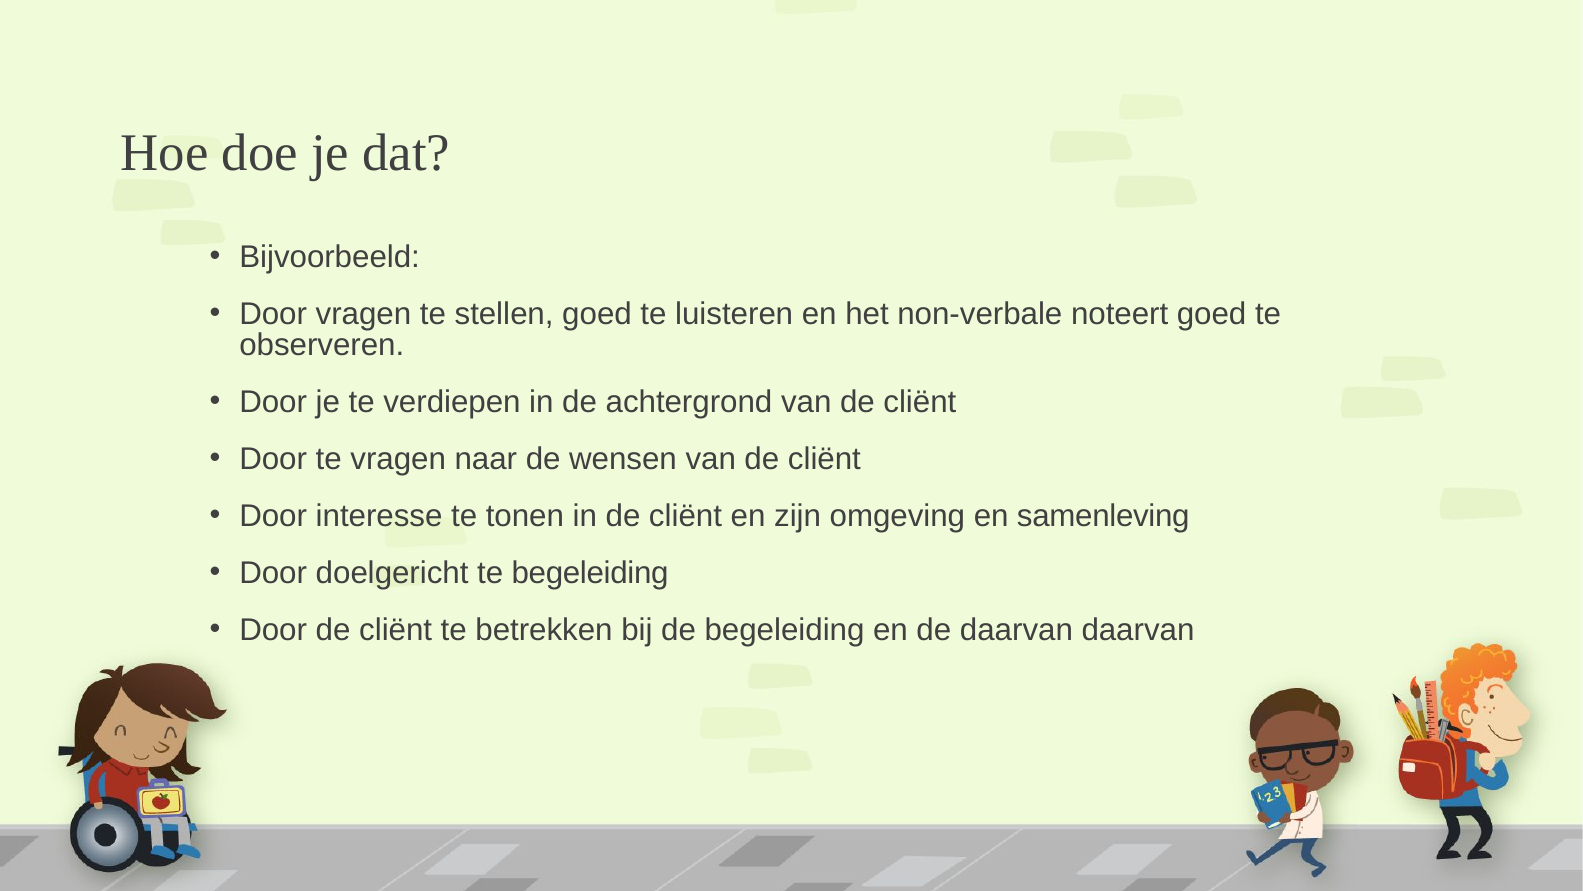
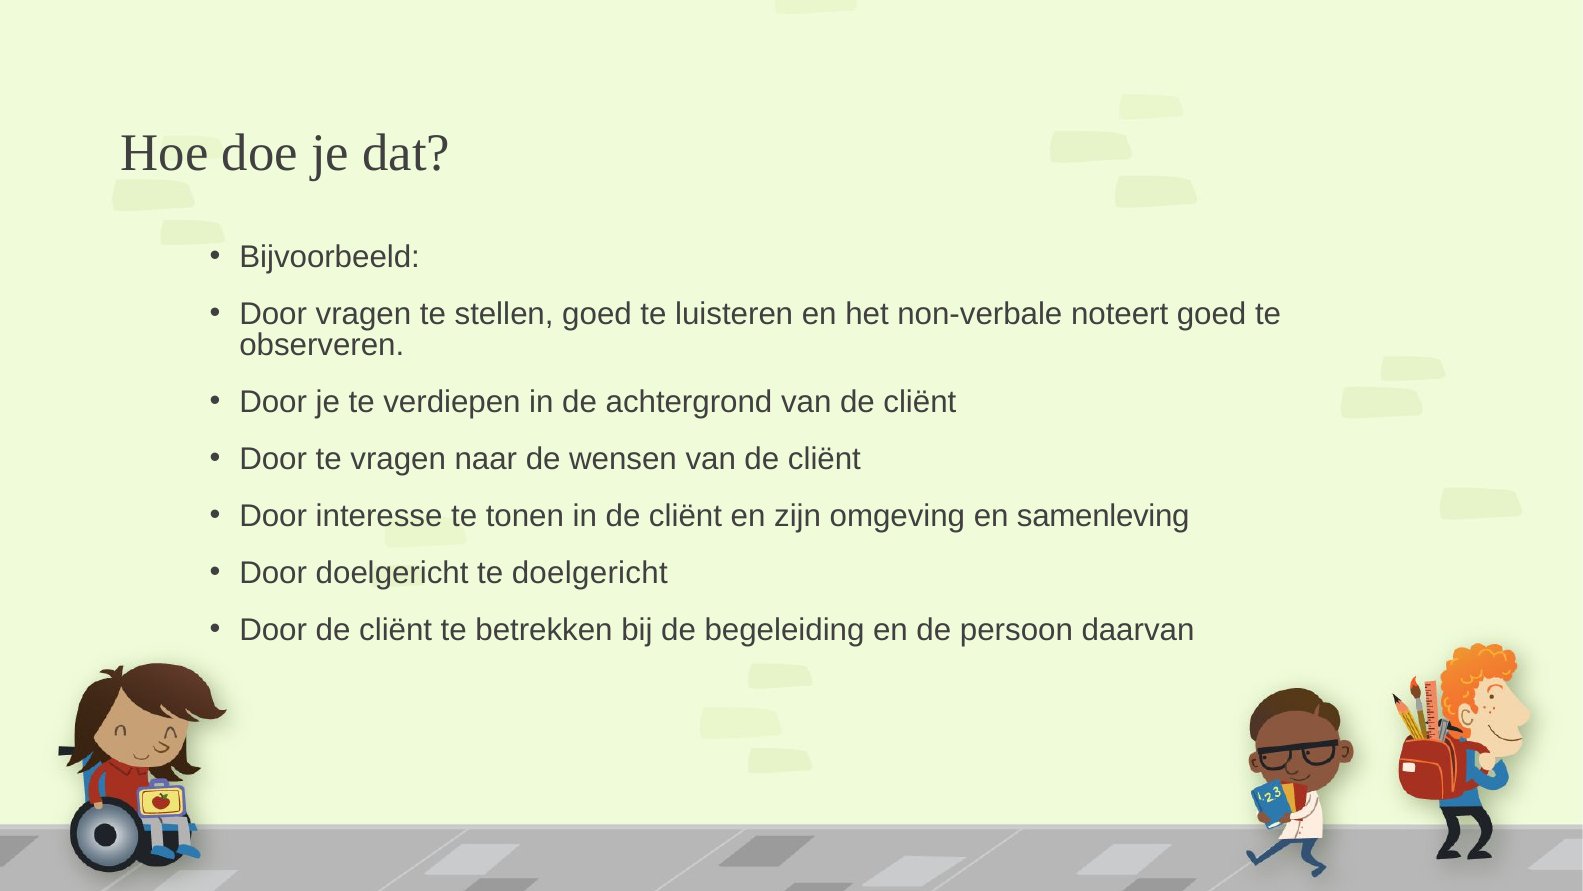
te begeleiding: begeleiding -> doelgericht
de daarvan: daarvan -> persoon
